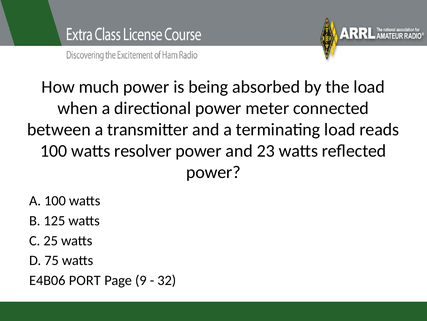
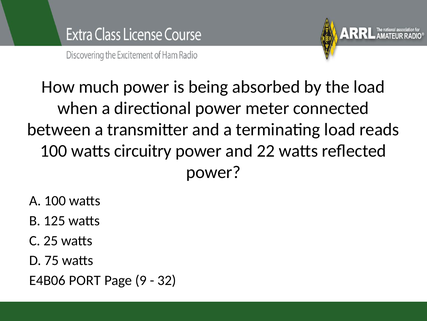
resolver: resolver -> circuitry
23: 23 -> 22
